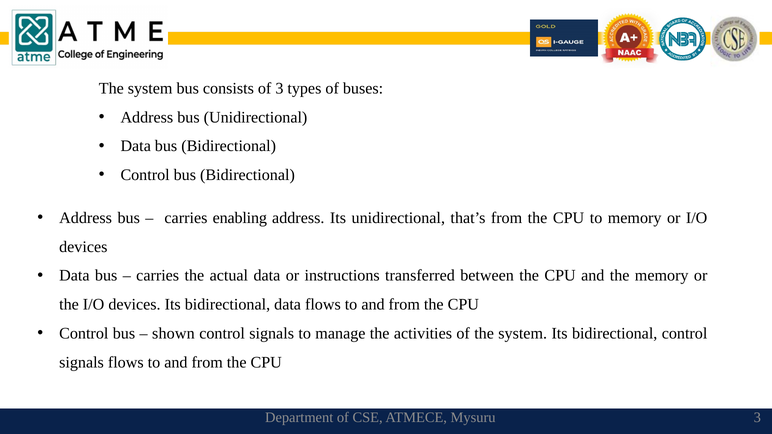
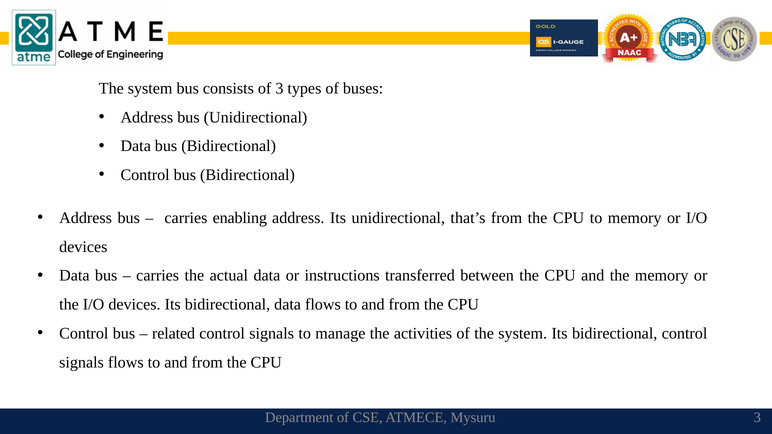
shown: shown -> related
